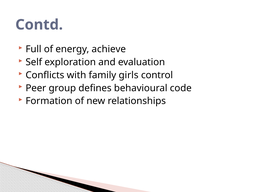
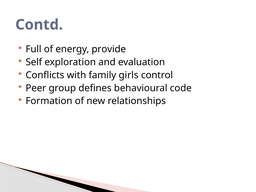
achieve: achieve -> provide
